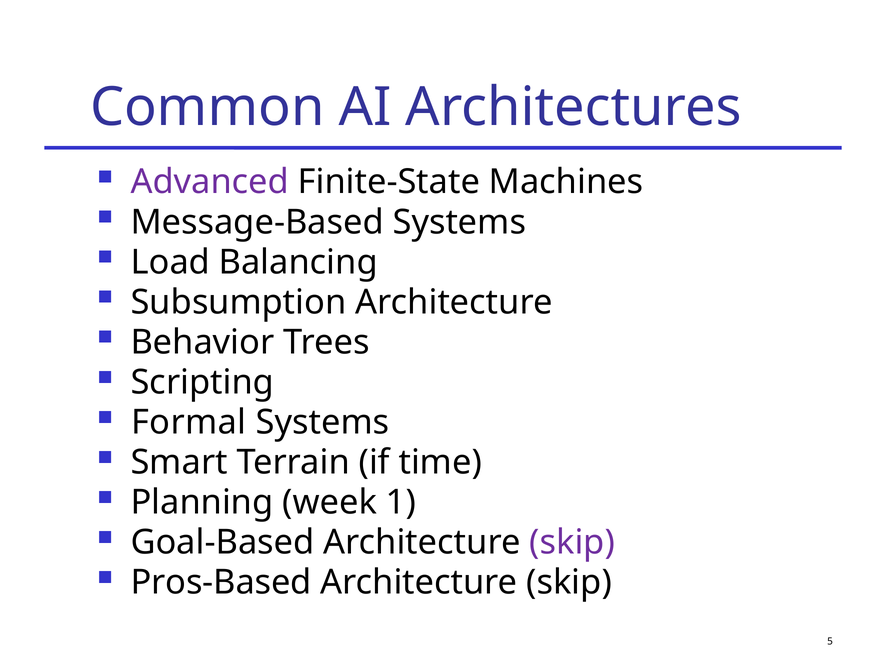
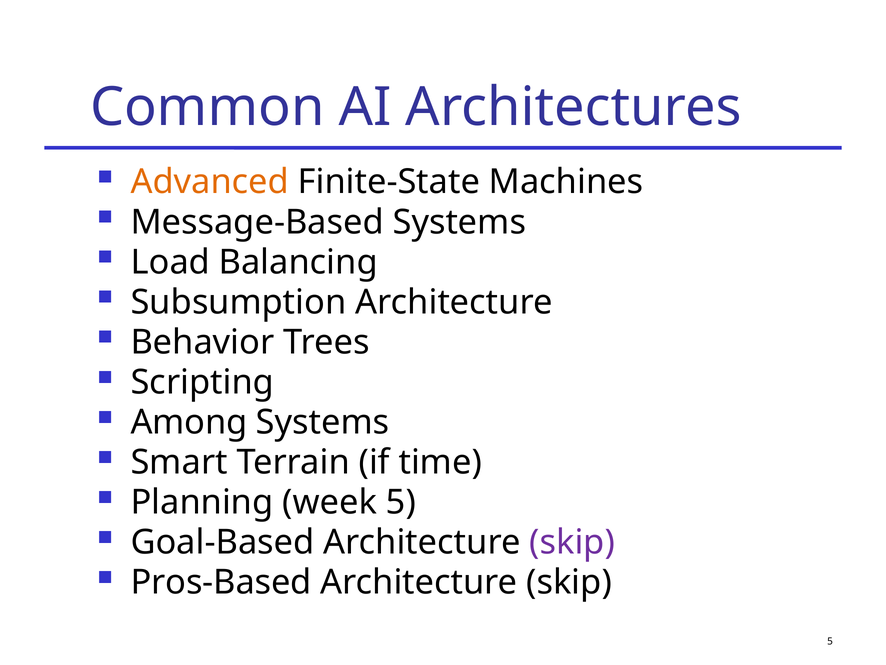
Advanced colour: purple -> orange
Formal: Formal -> Among
week 1: 1 -> 5
